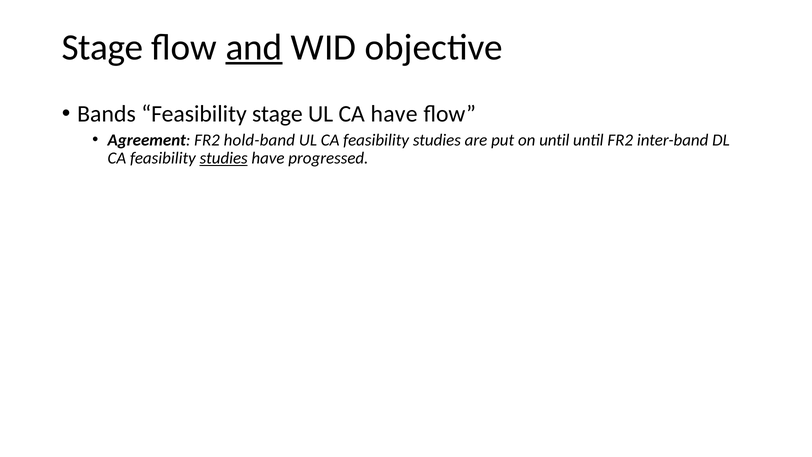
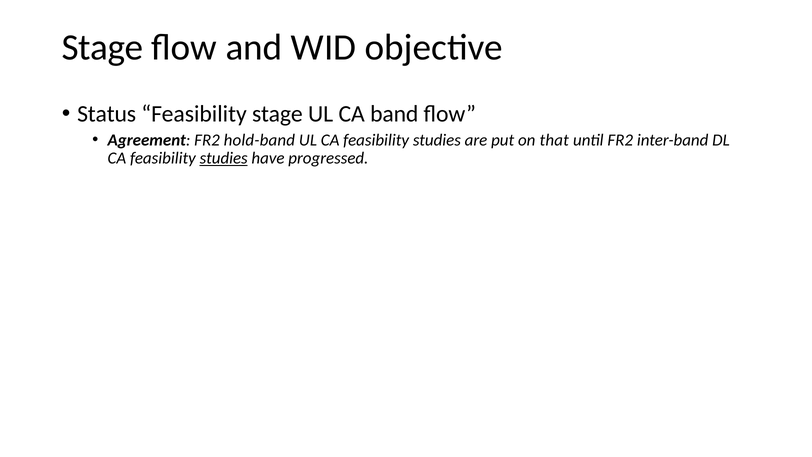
and underline: present -> none
Bands: Bands -> Status
CA have: have -> band
on until: until -> that
